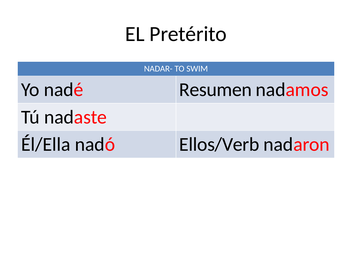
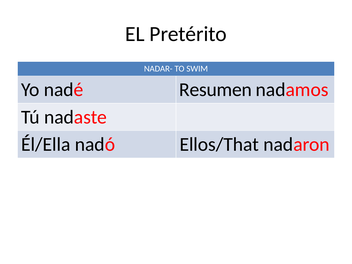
Ellos/Verb: Ellos/Verb -> Ellos/That
